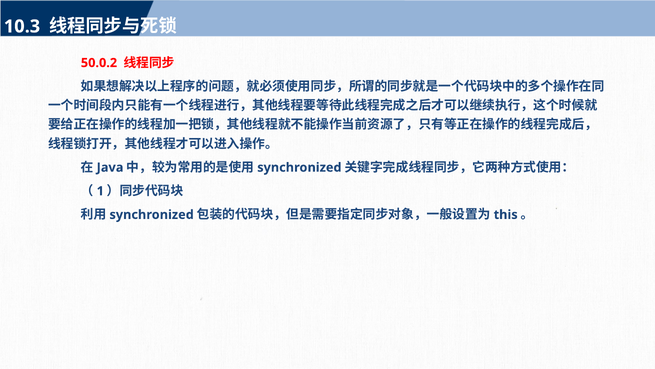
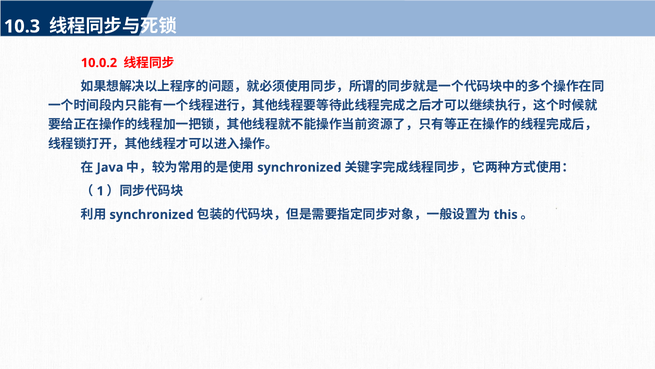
50.0.2: 50.0.2 -> 10.0.2
